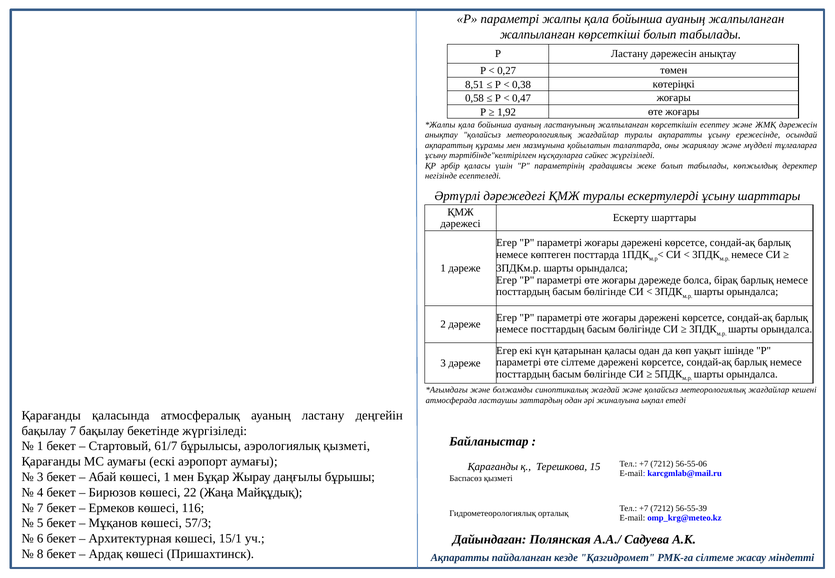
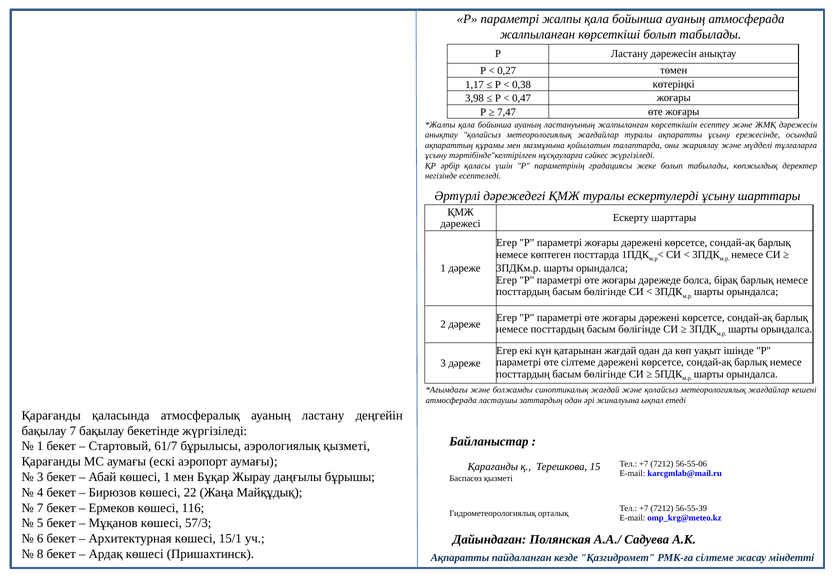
ауаның жалпыланған: жалпыланған -> атмосферада
8,51: 8,51 -> 1,17
0,58: 0,58 -> 3,98
1,92: 1,92 -> 7,47
қатарынан қаласы: қаласы -> жағдай
